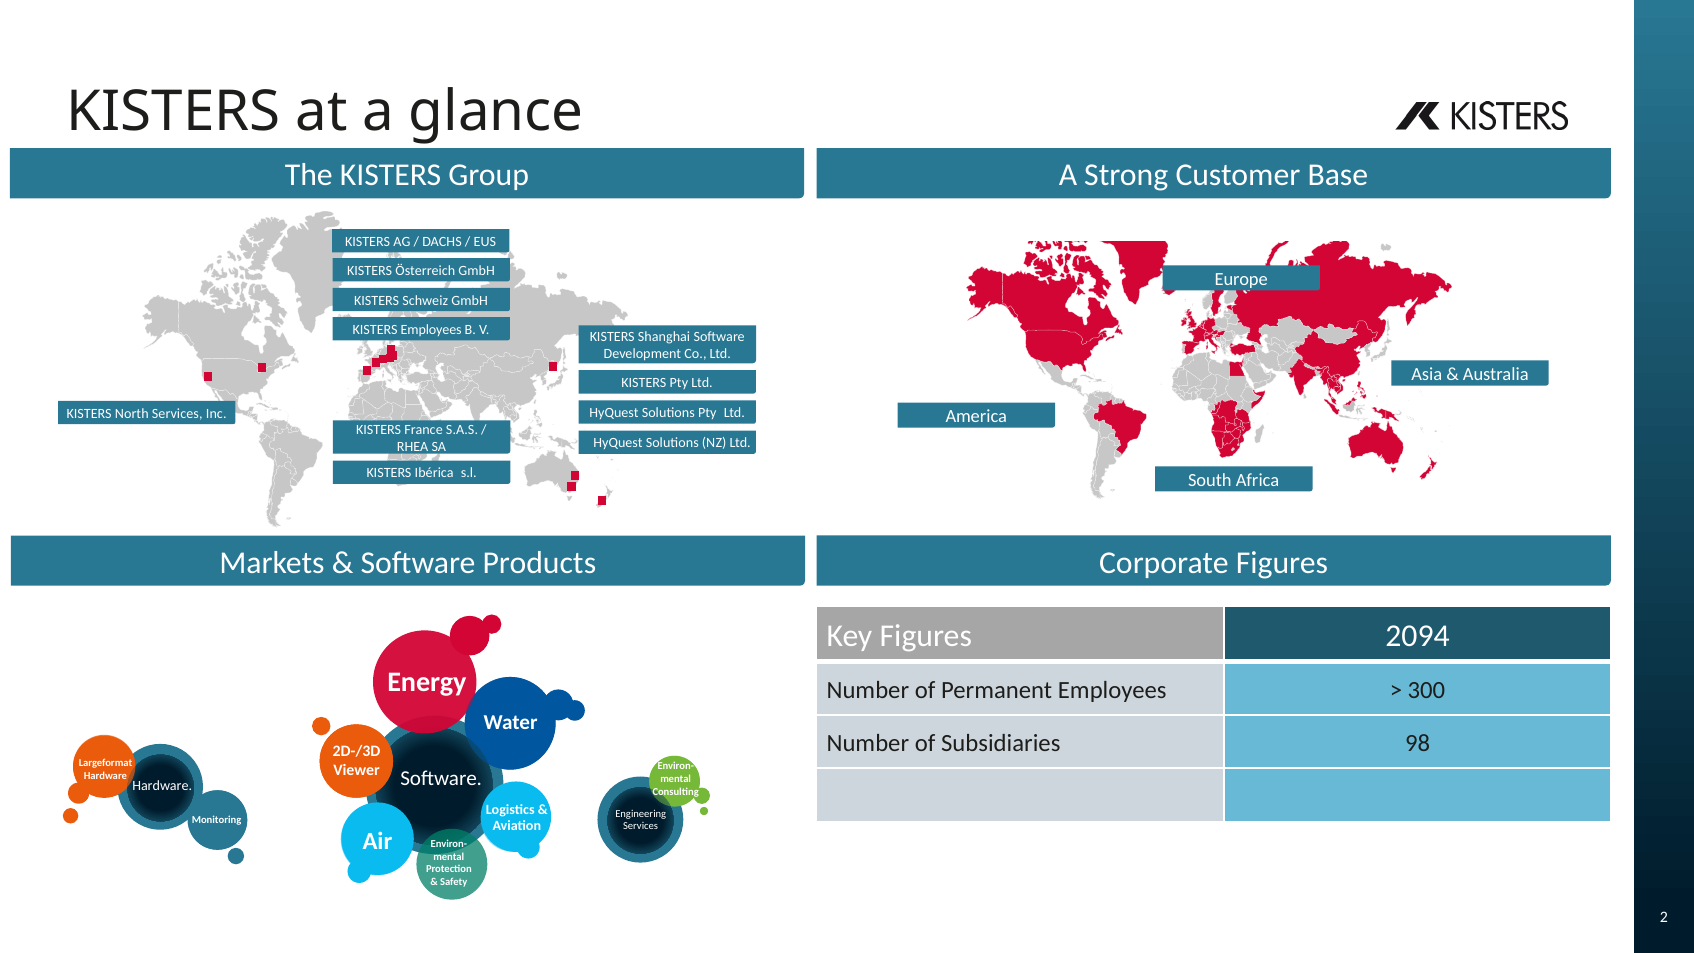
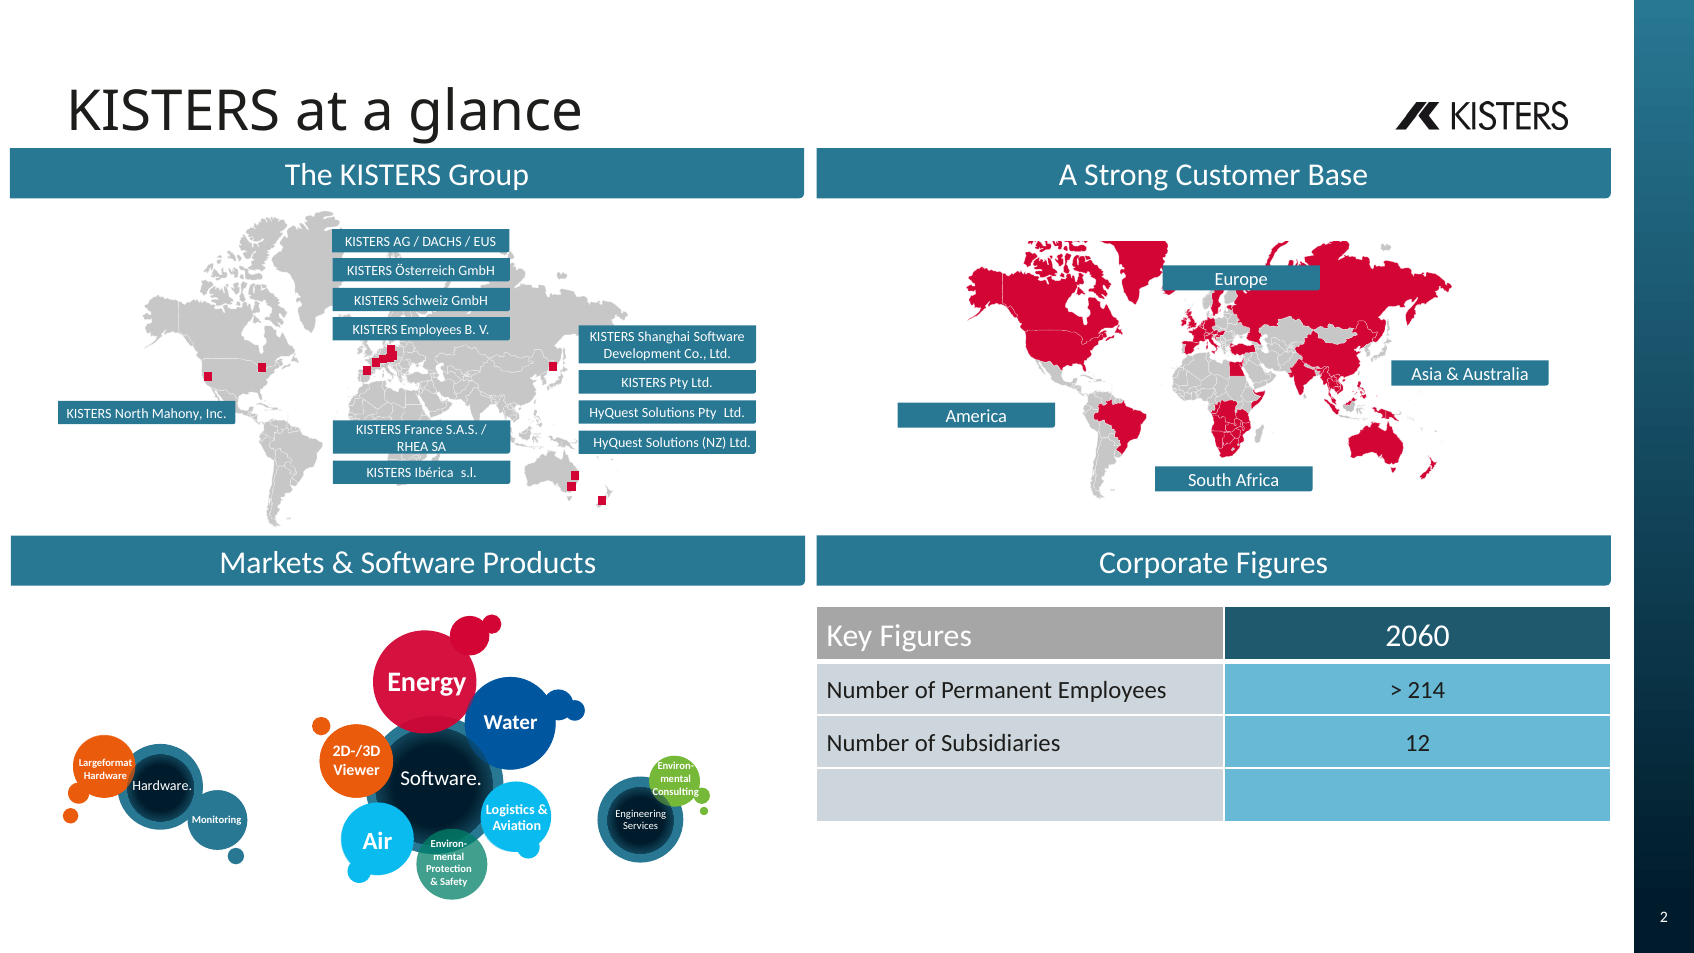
North Services: Services -> Mahony
2094: 2094 -> 2060
300: 300 -> 214
98: 98 -> 12
